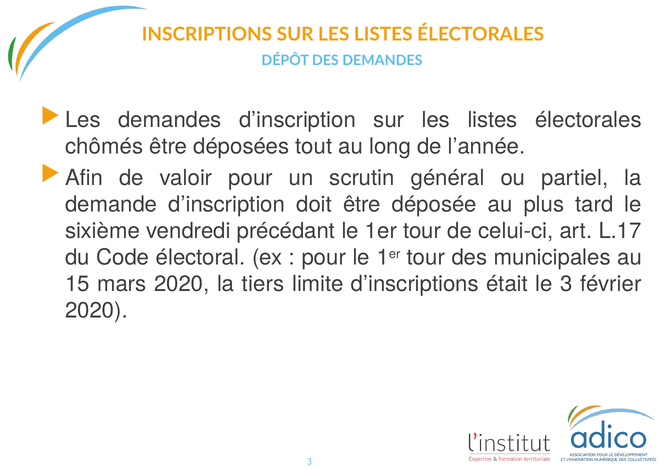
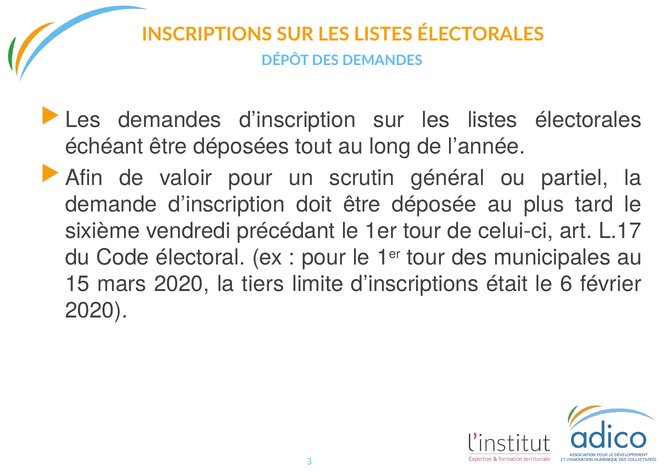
chômés: chômés -> échéant
le 3: 3 -> 6
